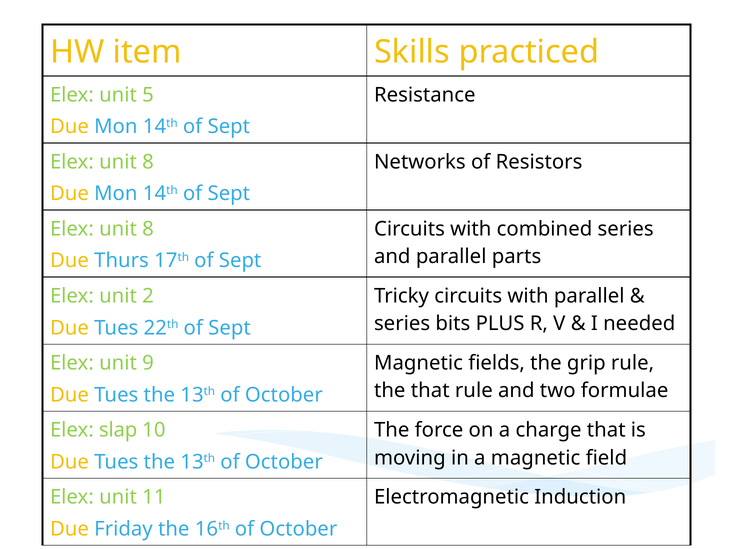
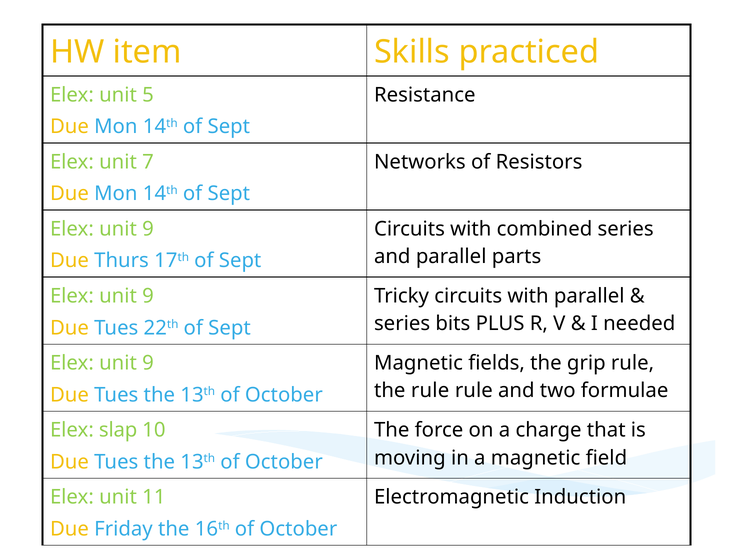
8 at (148, 162): 8 -> 7
8 at (148, 229): 8 -> 9
2 at (148, 296): 2 -> 9
the that: that -> rule
